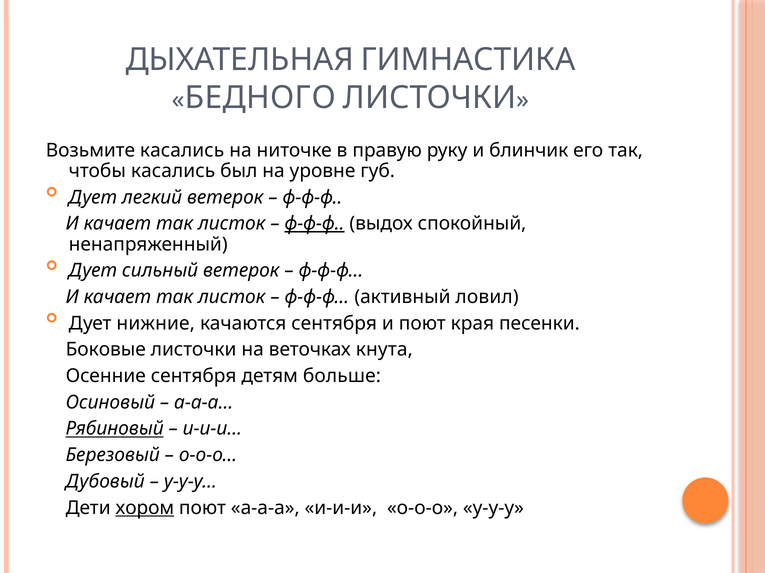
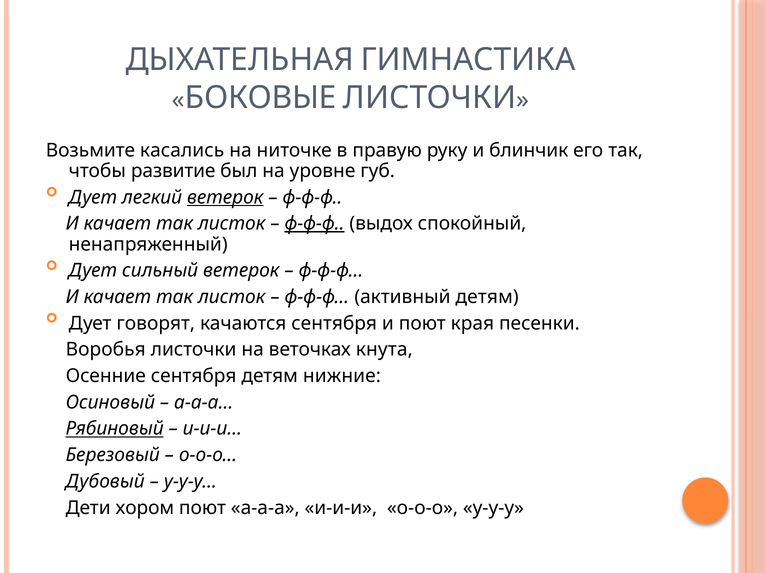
БЕДНОГО: БЕДНОГО -> БОКОВЫЕ
чтобы касались: касались -> развитие
ветерок at (225, 197) underline: none -> present
активный ловил: ловил -> детям
нижние: нижние -> говорят
Боковые: Боковые -> Воробья
больше: больше -> нижние
хором underline: present -> none
